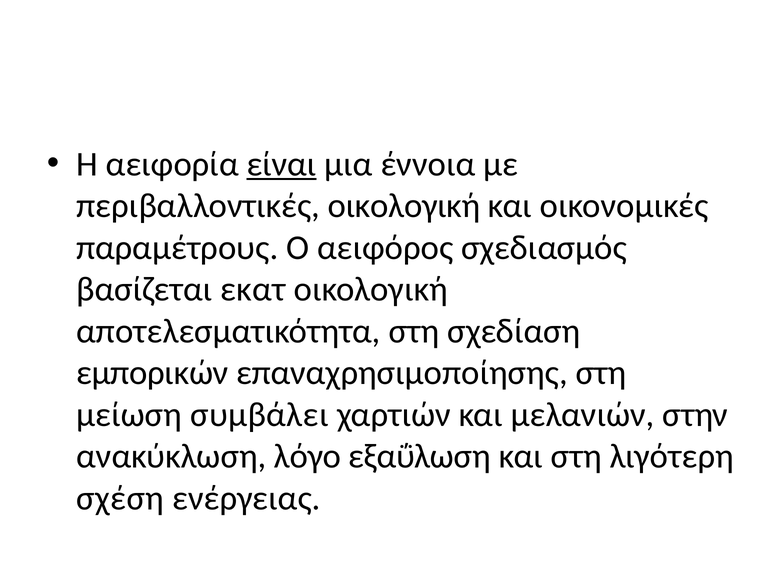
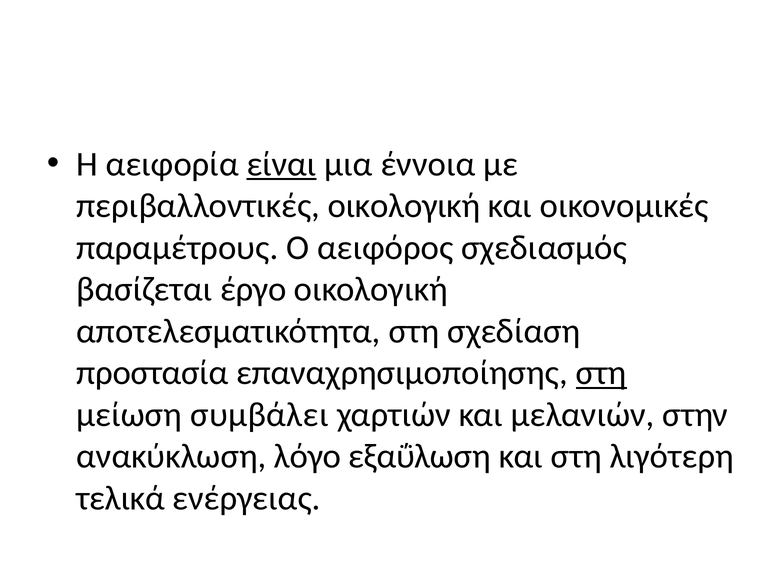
εκατ: εκατ -> έργο
εμπορικών: εμπορικών -> προστασία
στη at (601, 373) underline: none -> present
σχέση: σχέση -> τελικά
